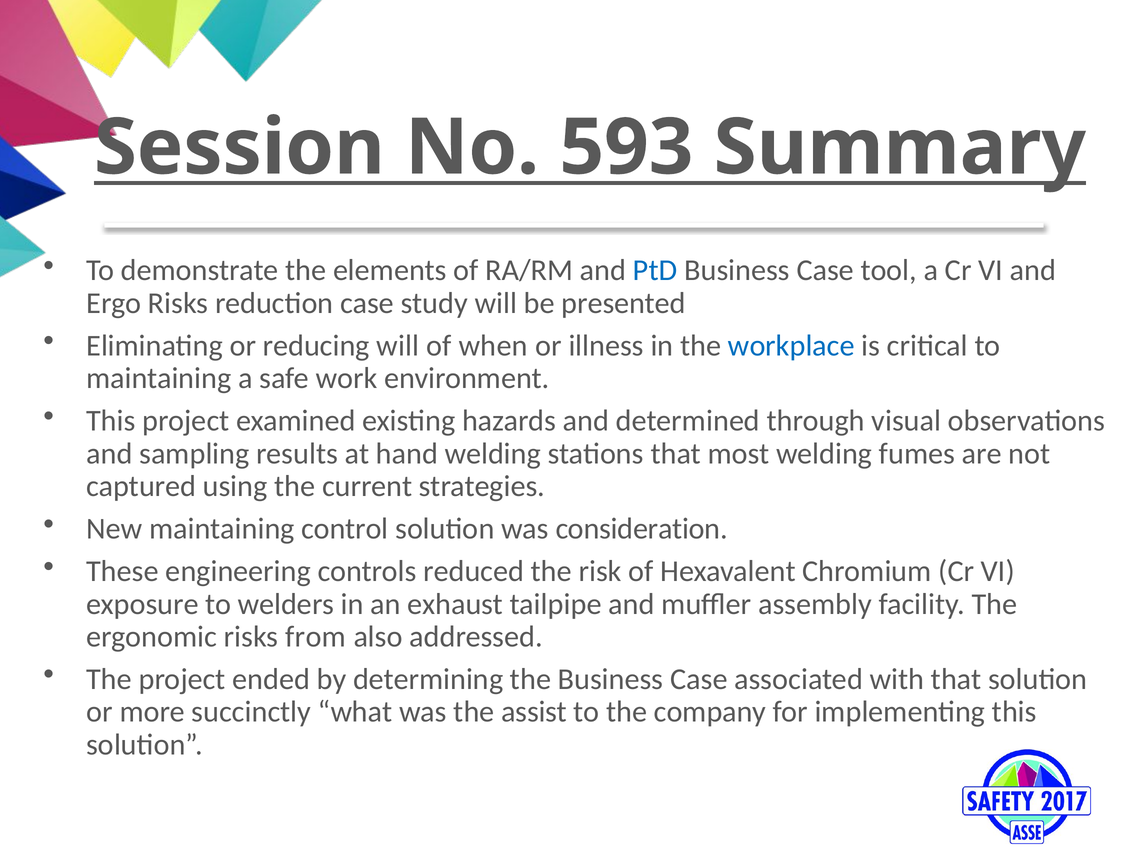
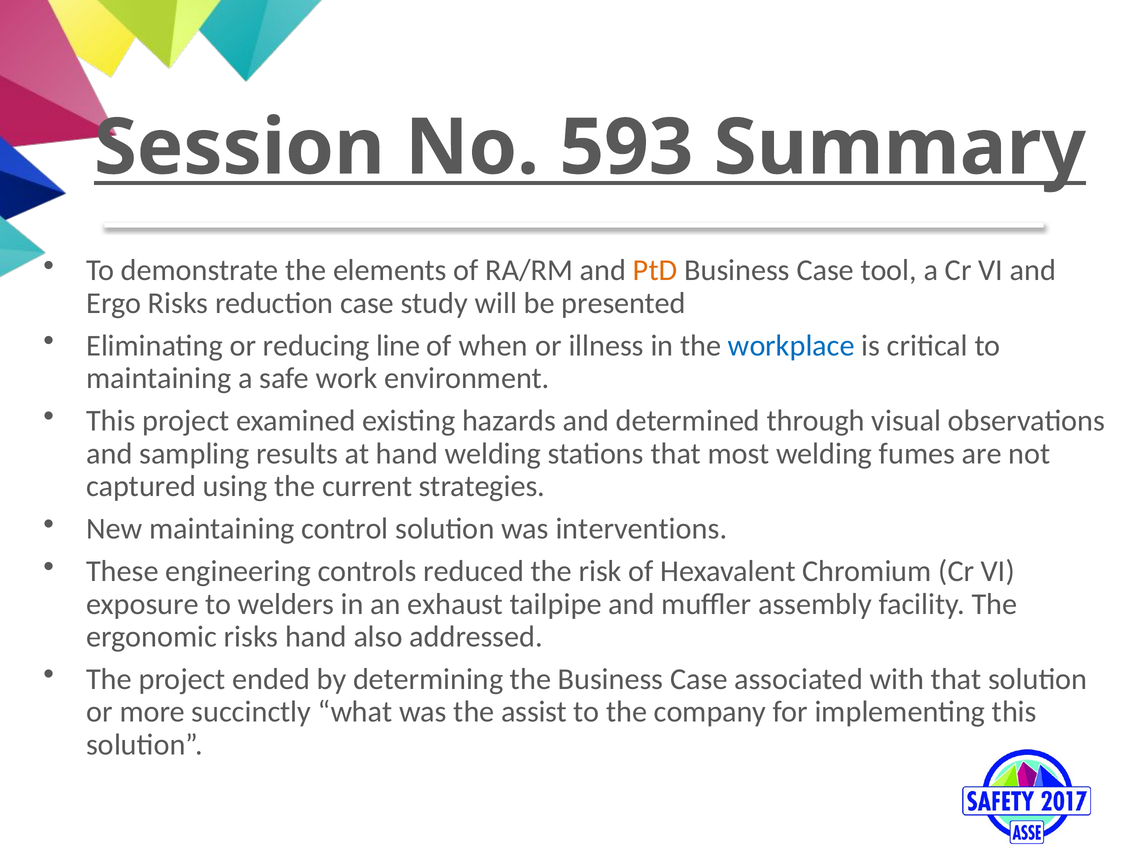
PtD colour: blue -> orange
reducing will: will -> line
consideration: consideration -> interventions
risks from: from -> hand
